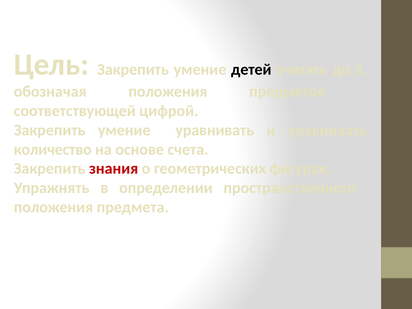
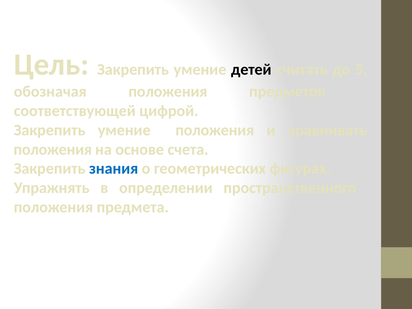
умение уравнивать: уравнивать -> положения
количество at (53, 149): количество -> положения
знания colour: red -> blue
